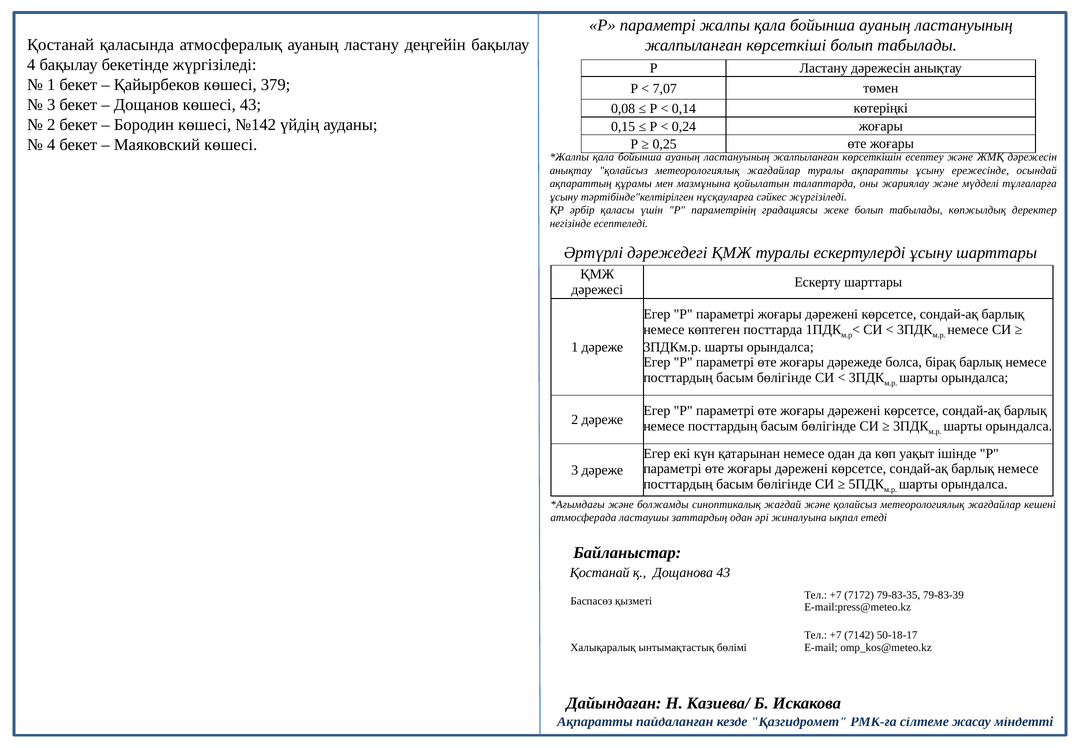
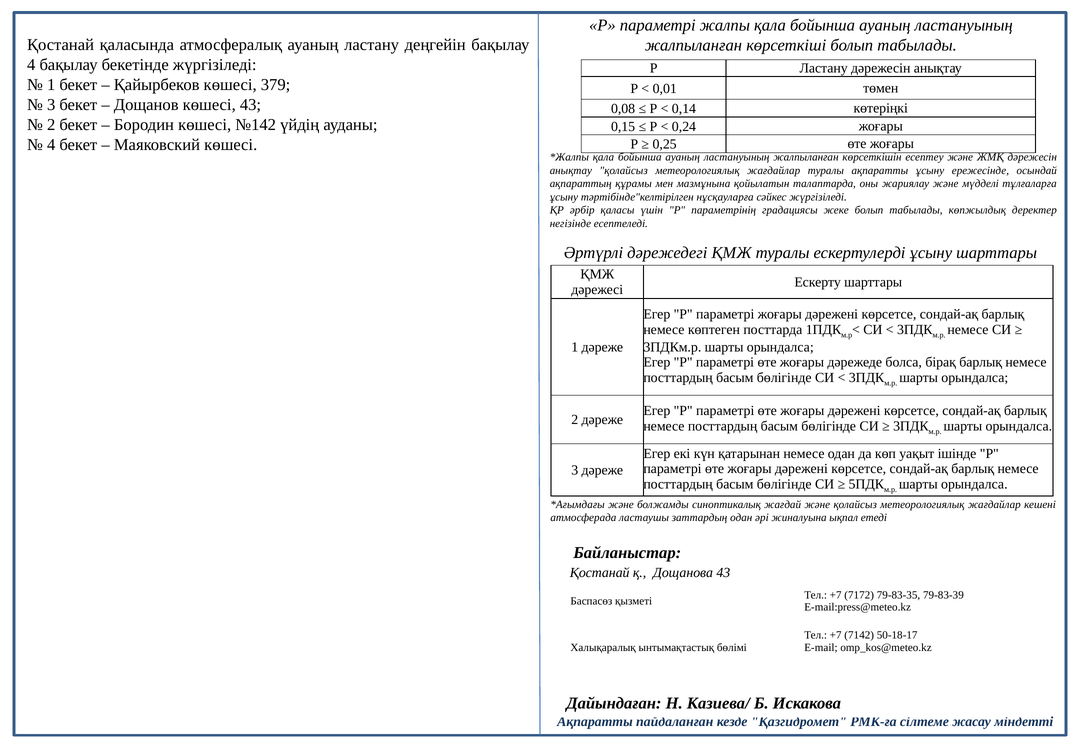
7,07: 7,07 -> 0,01
